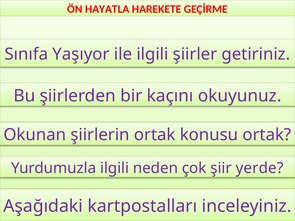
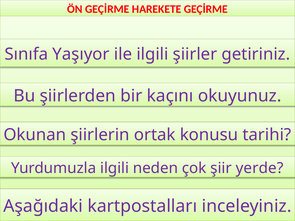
ÖN HAYATLA: HAYATLA -> GEÇİRME
konusu ortak: ortak -> tarihi
